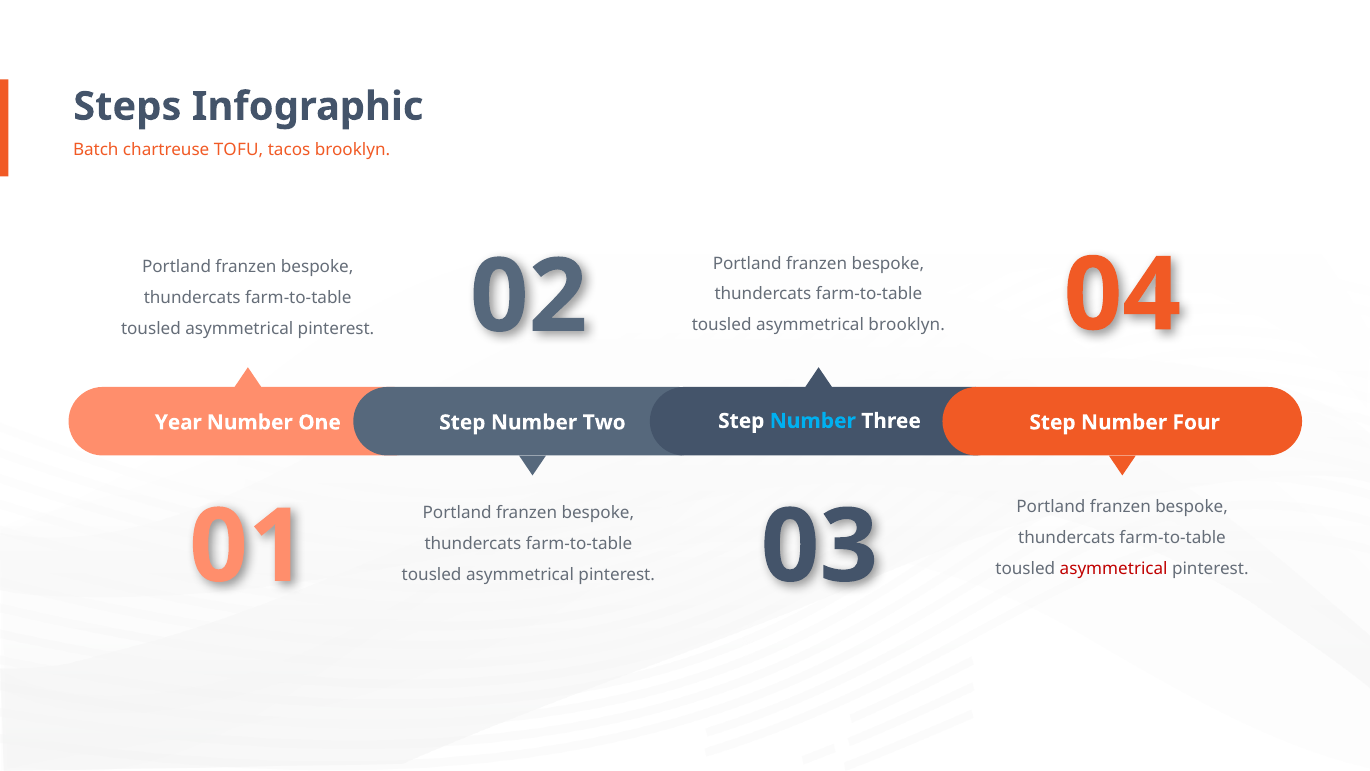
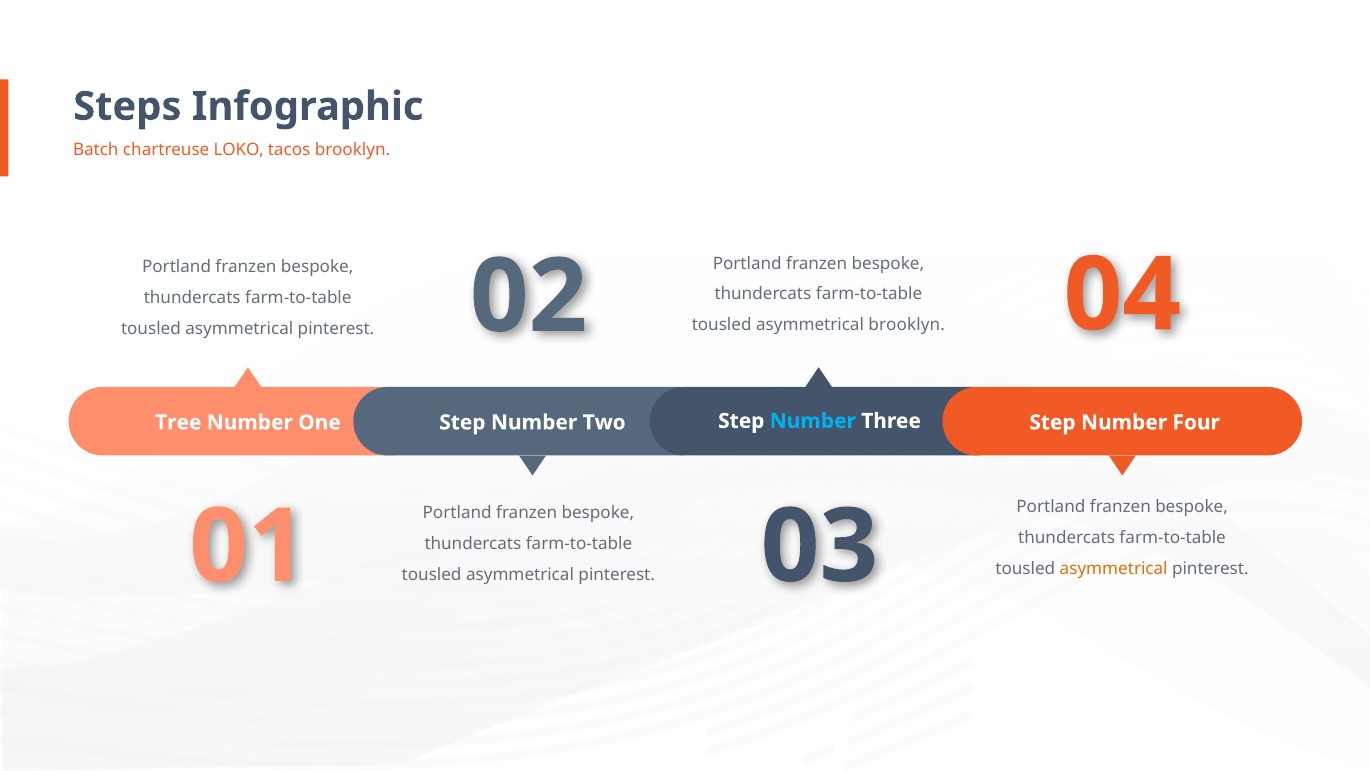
TOFU: TOFU -> LOKO
Year: Year -> Tree
asymmetrical at (1114, 569) colour: red -> orange
